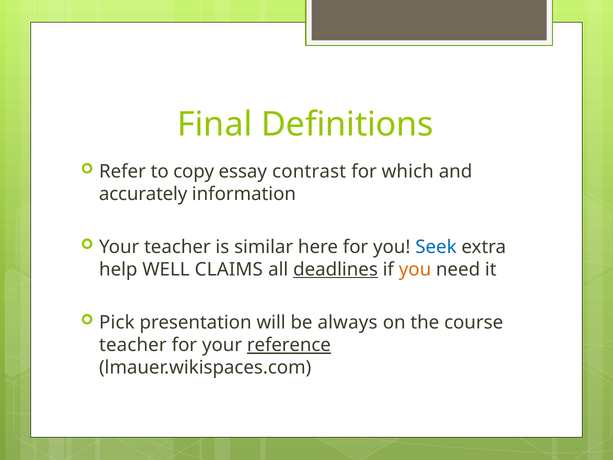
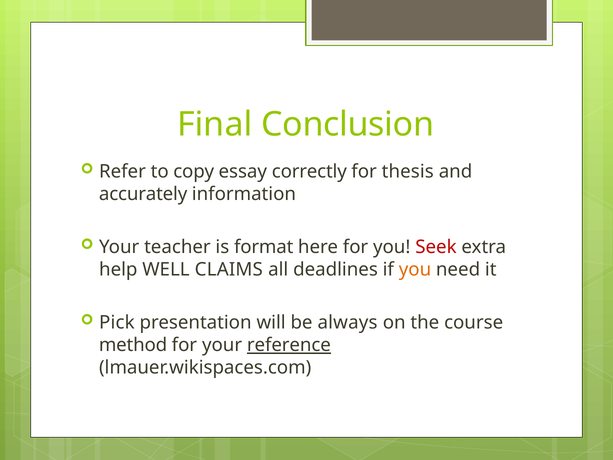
Definitions: Definitions -> Conclusion
contrast: contrast -> correctly
which: which -> thesis
similar: similar -> format
Seek colour: blue -> red
deadlines underline: present -> none
teacher at (133, 345): teacher -> method
